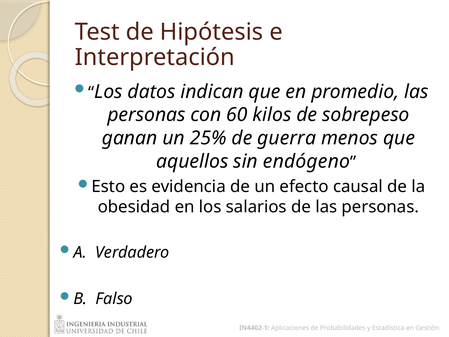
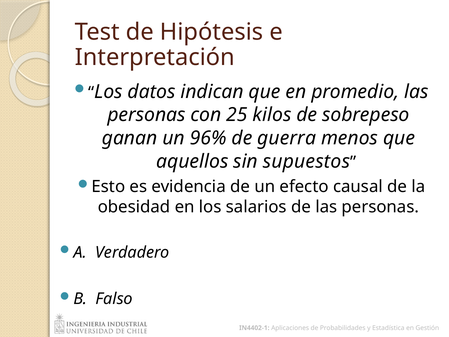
60: 60 -> 25
25%: 25% -> 96%
endógeno: endógeno -> supuestos
